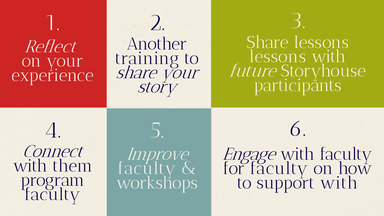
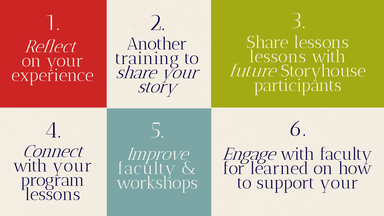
with them: them -> your
for faculty: faculty -> learned
support with: with -> your
faculty at (53, 195): faculty -> lessons
